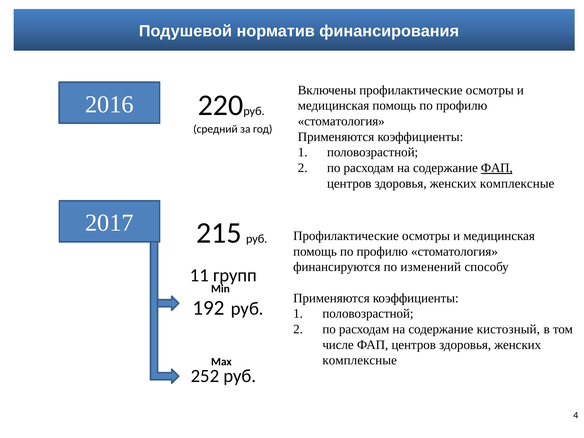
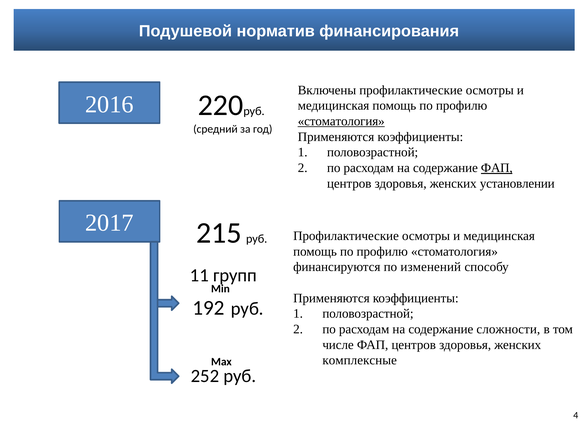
стоматология at (341, 121) underline: none -> present
комплексные at (517, 183): комплексные -> установлении
кистозный: кистозный -> сложности
